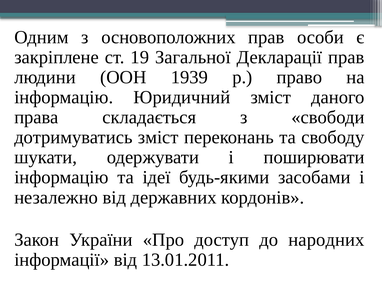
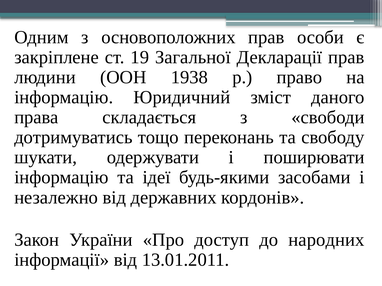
1939: 1939 -> 1938
дотримуватись зміст: зміст -> тощо
